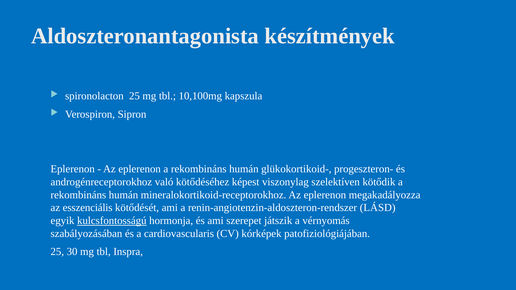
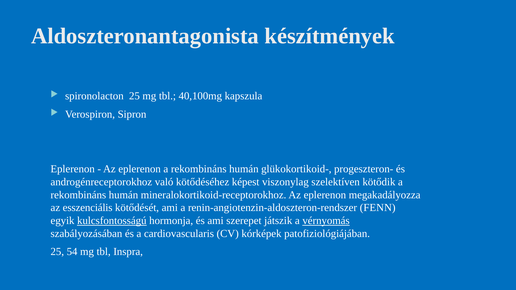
10,100mg: 10,100mg -> 40,100mg
LÁSD: LÁSD -> FENN
vérnyomás underline: none -> present
30: 30 -> 54
